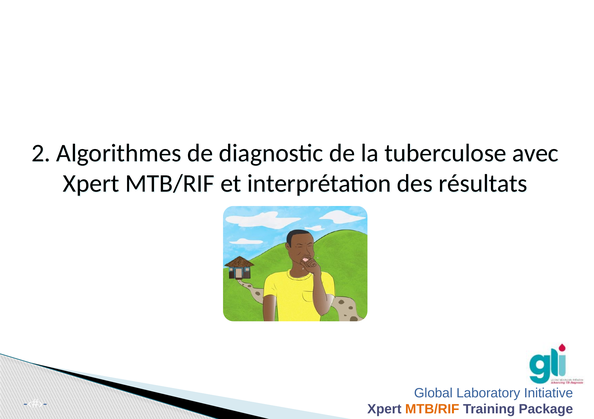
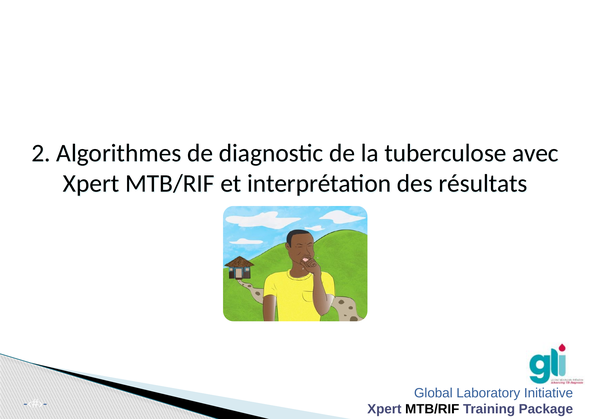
MTB/RIF at (432, 409) colour: orange -> black
